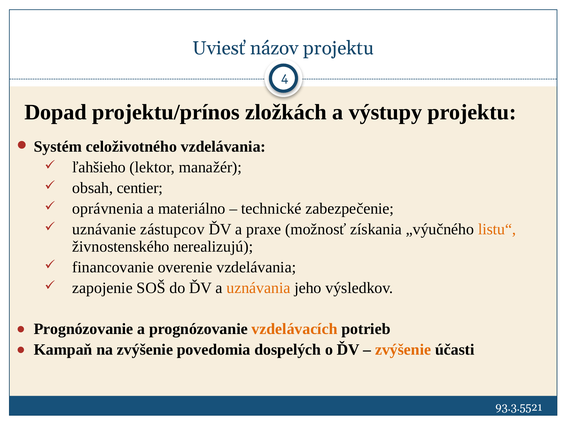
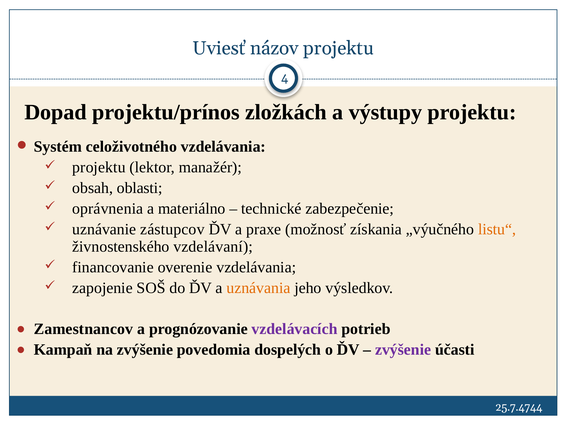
ľahšieho at (99, 167): ľahšieho -> projektu
centier: centier -> oblasti
nerealizujú: nerealizujú -> vzdelávaní
Prognózovanie at (84, 329): Prognózovanie -> Zamestnancov
vzdelávacích colour: orange -> purple
zvýšenie at (403, 350) colour: orange -> purple
93.3.5521: 93.3.5521 -> 25.7.4744
